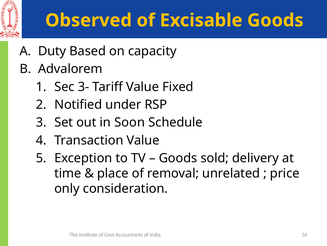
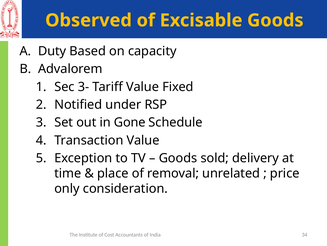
Soon: Soon -> Gone
